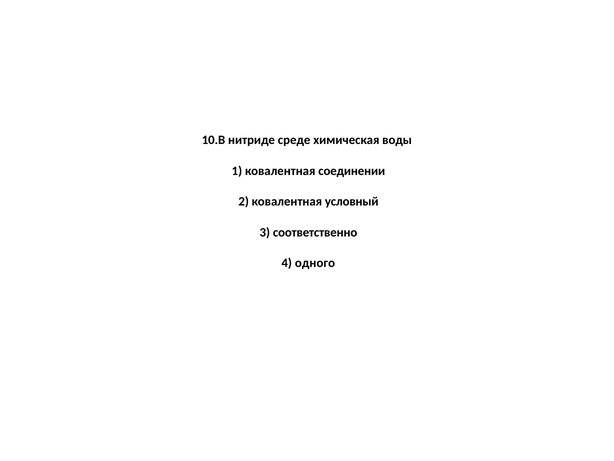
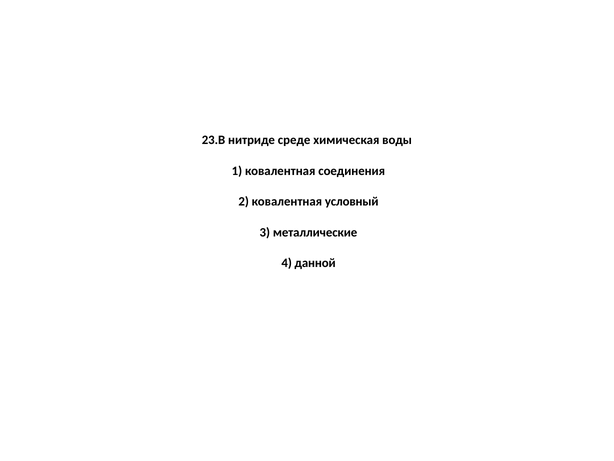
10.В: 10.В -> 23.В
соединении: соединении -> соединения
соответственно: соответственно -> металлические
одного: одного -> данной
